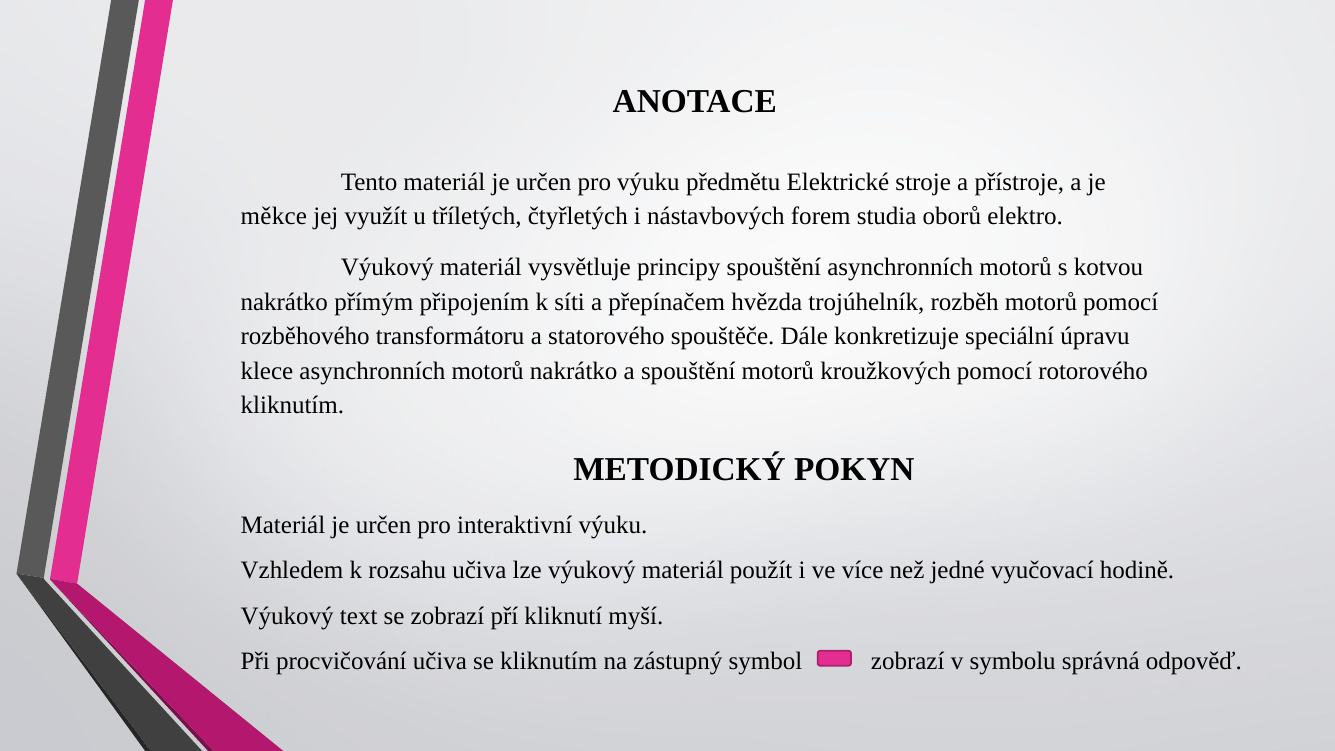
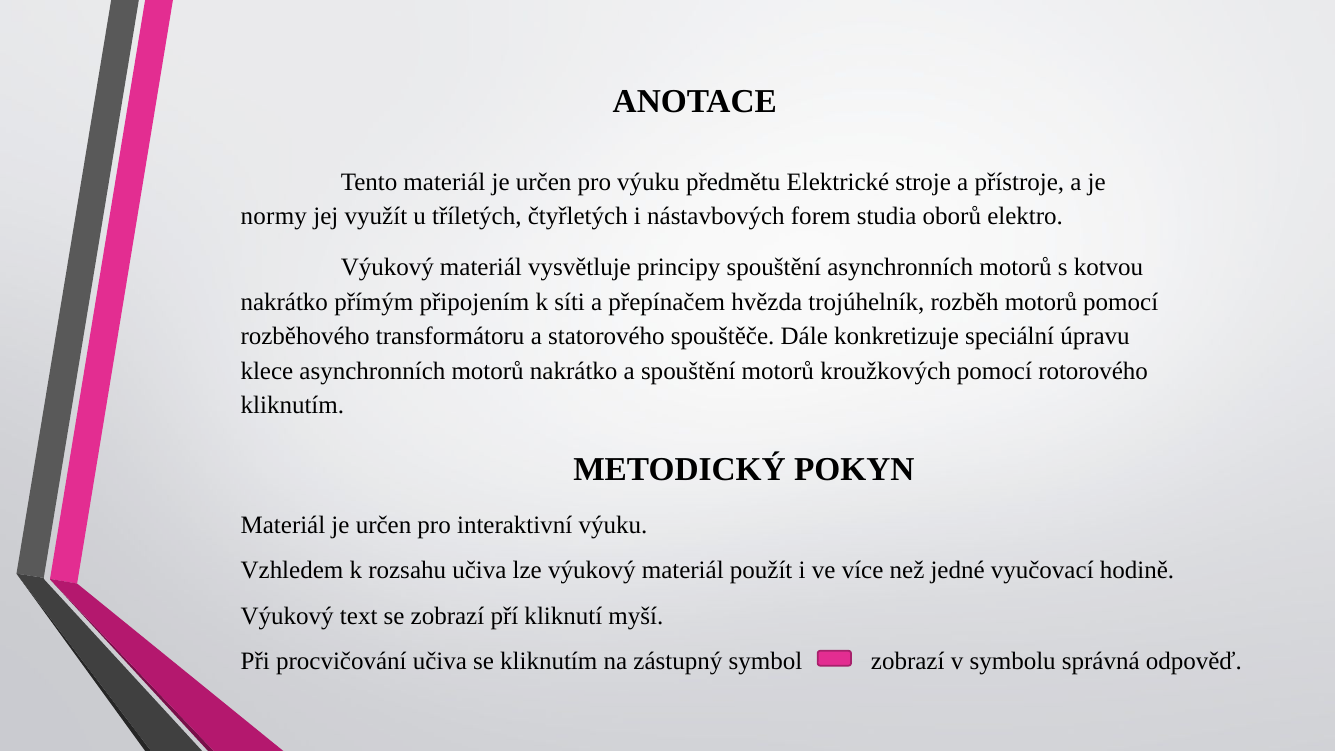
měkce: měkce -> normy
